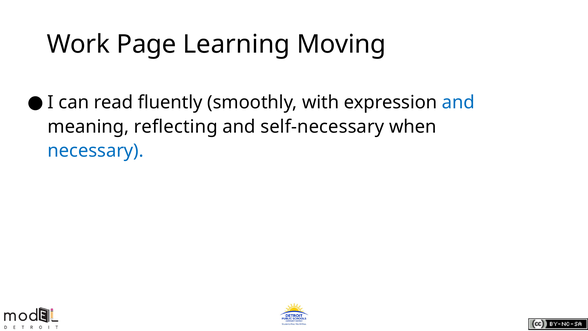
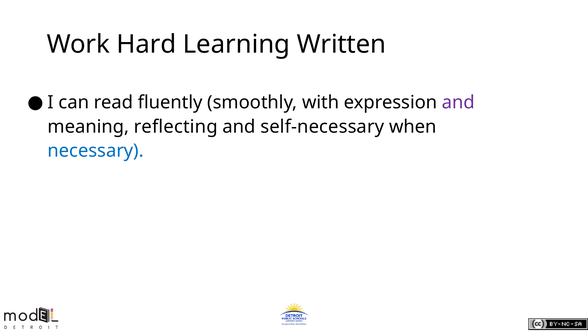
Page: Page -> Hard
Moving: Moving -> Written
and at (458, 102) colour: blue -> purple
